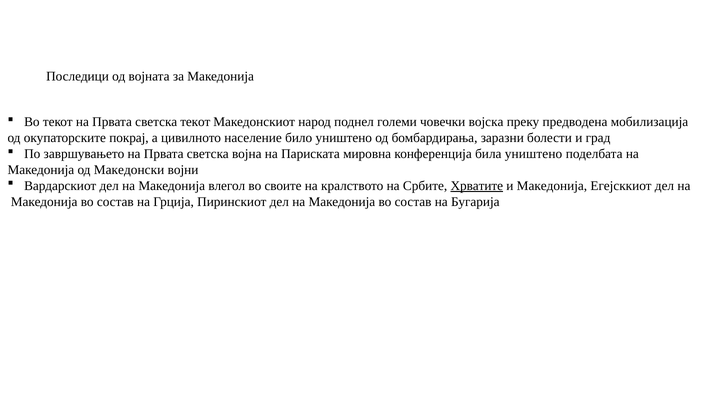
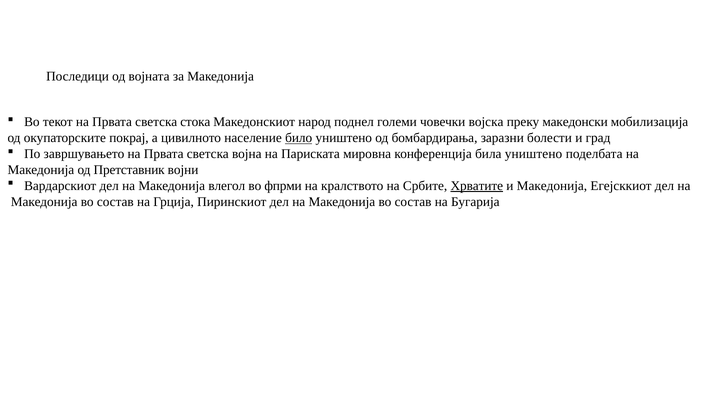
светска текот: текот -> стока
предводена: предводена -> македонски
било underline: none -> present
Македонски: Македонски -> Претставник
своите: своите -> фпрми
